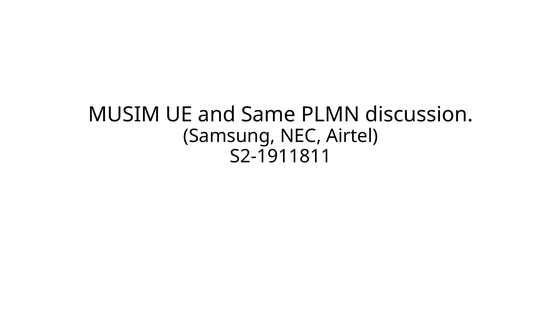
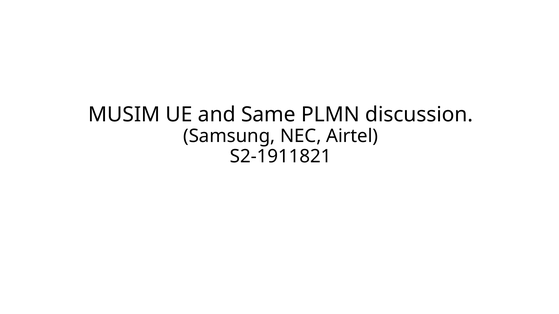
S2-1911811: S2-1911811 -> S2-1911821
